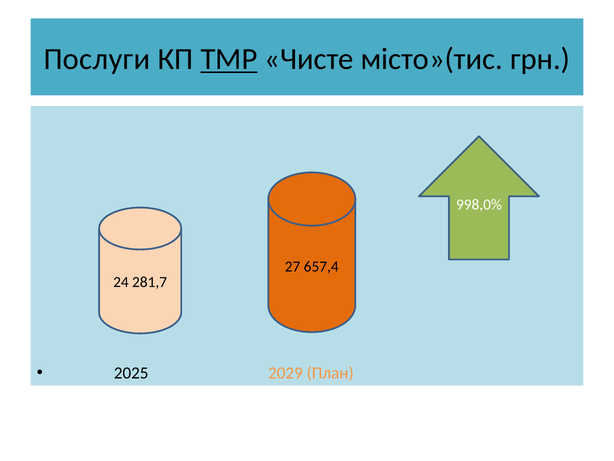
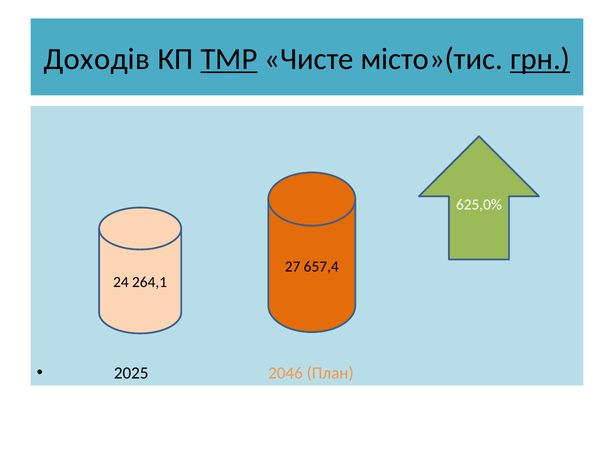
Послуги: Послуги -> Доходів
грн underline: none -> present
998,0%: 998,0% -> 625,0%
281,7: 281,7 -> 264,1
2029: 2029 -> 2046
